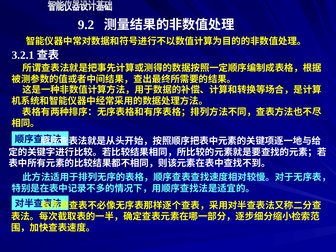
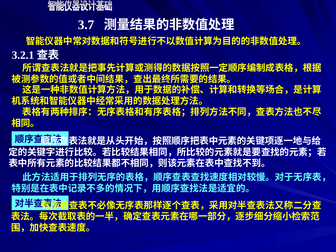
9.2: 9.2 -> 3.7
